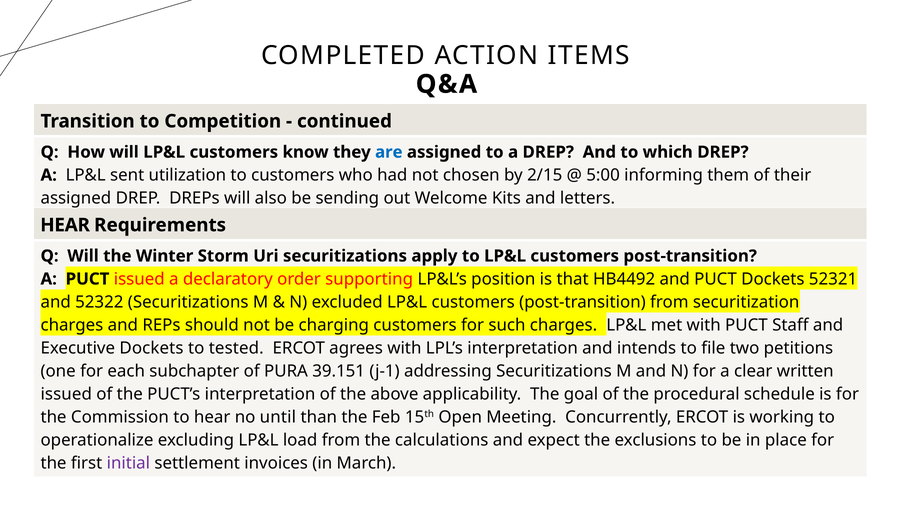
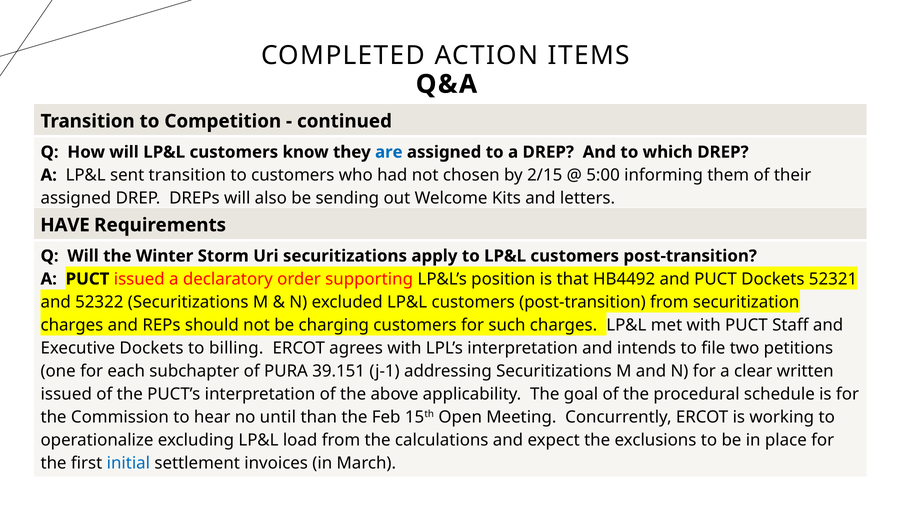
sent utilization: utilization -> transition
HEAR at (65, 225): HEAR -> HAVE
tested: tested -> billing
initial colour: purple -> blue
